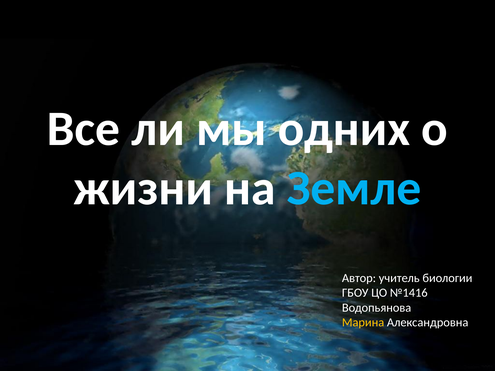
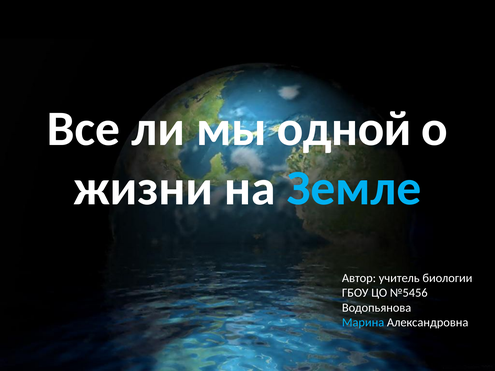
одних: одних -> одной
№1416: №1416 -> №5456
Марина colour: yellow -> light blue
